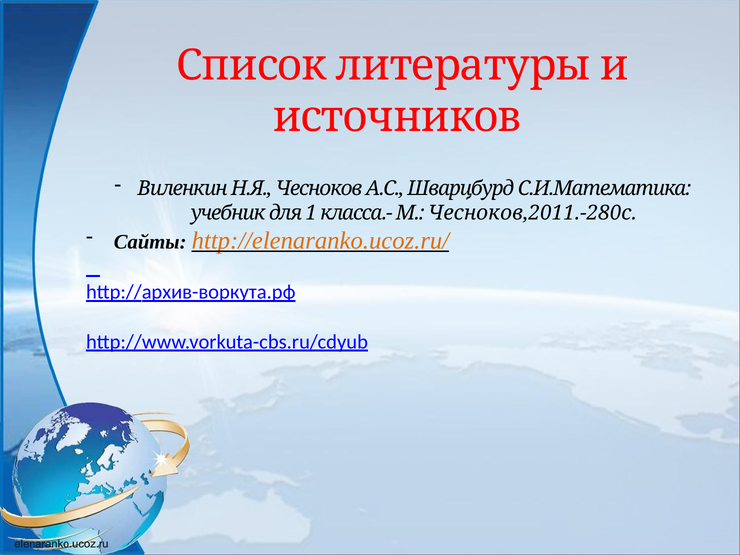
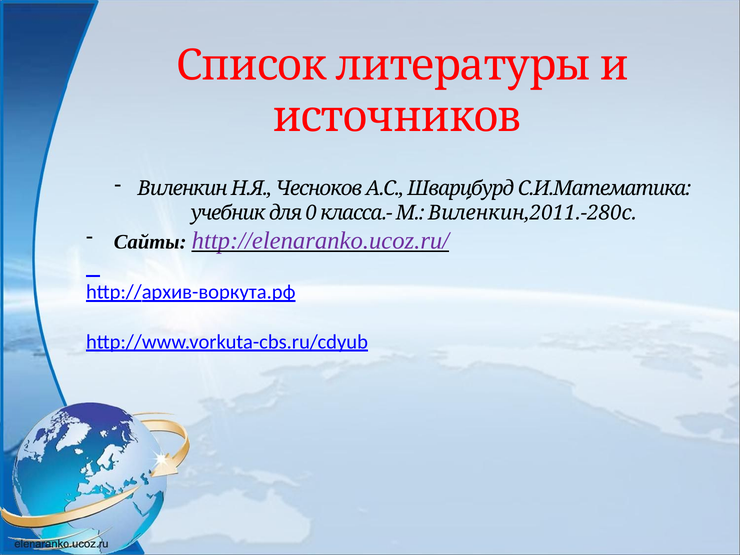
1: 1 -> 0
Чесноков,2011.-280с: Чесноков,2011.-280с -> Виленкин,2011.-280с
http://elenaranko.ucoz.ru/ colour: orange -> purple
